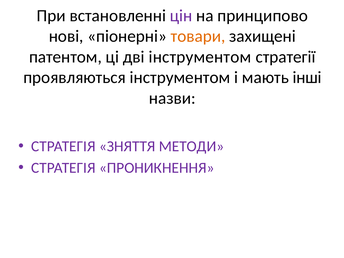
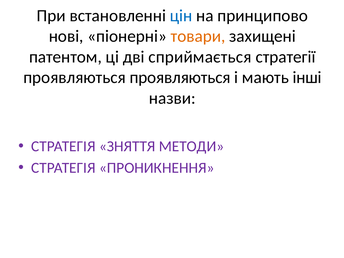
цін colour: purple -> blue
дві інструментом: інструментом -> сприймається
проявляються інструментом: інструментом -> проявляються
